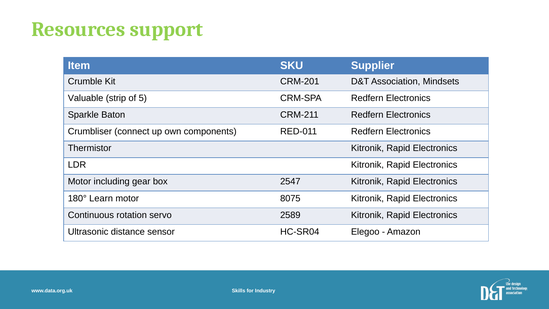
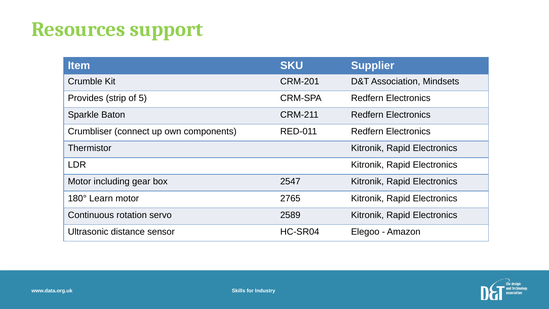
Valuable: Valuable -> Provides
8075: 8075 -> 2765
